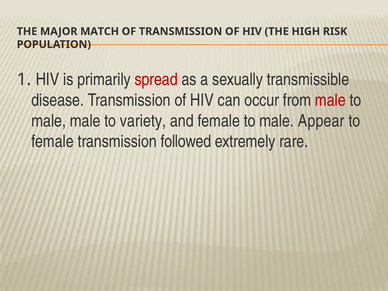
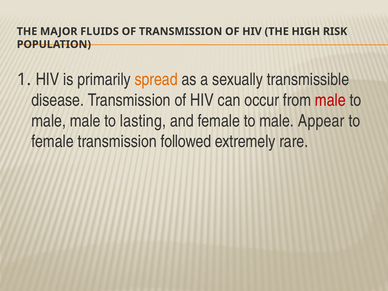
MATCH: MATCH -> FLUIDS
spread colour: red -> orange
variety: variety -> lasting
